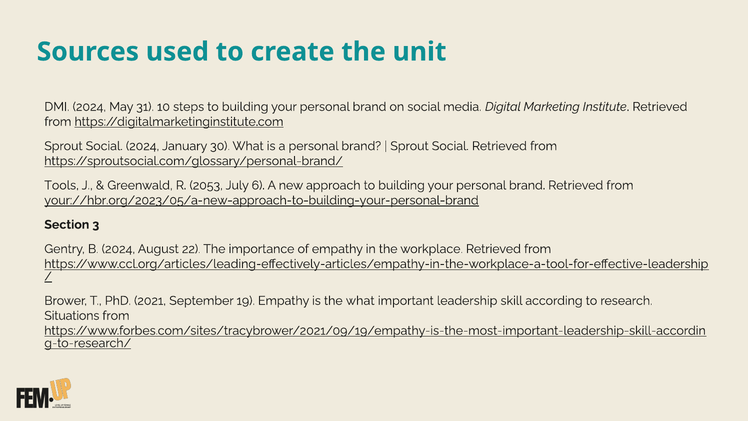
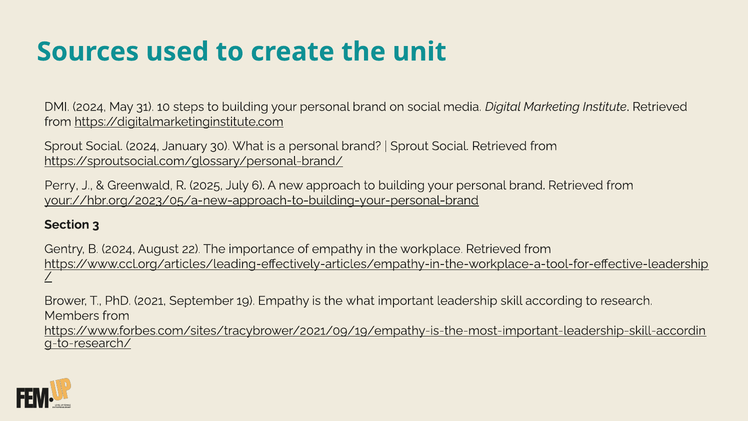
Tools: Tools -> Perry
2053: 2053 -> 2025
Situations: Situations -> Members
